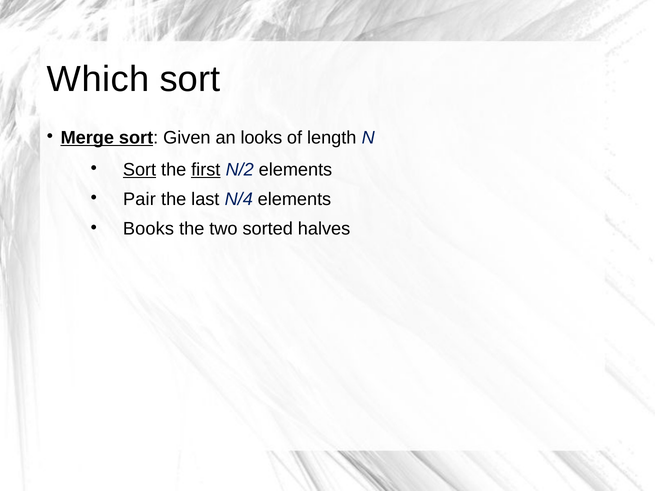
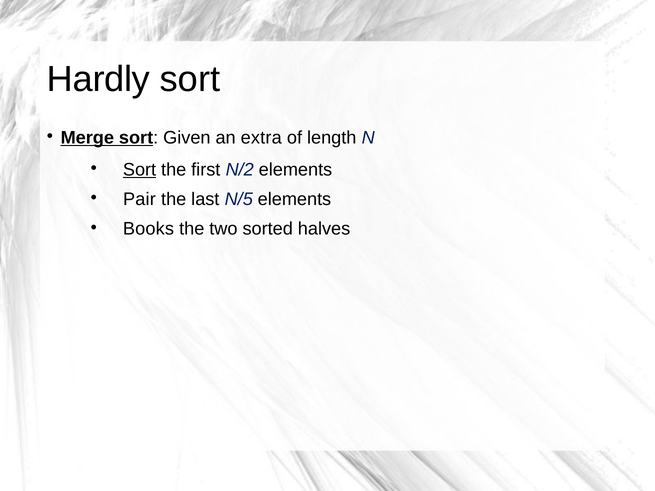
Which: Which -> Hardly
looks: looks -> extra
first underline: present -> none
N/4: N/4 -> N/5
